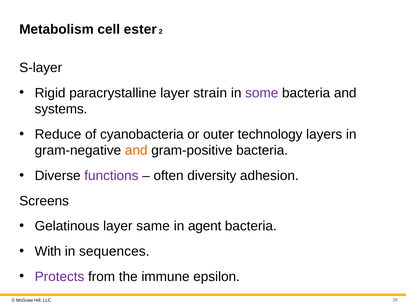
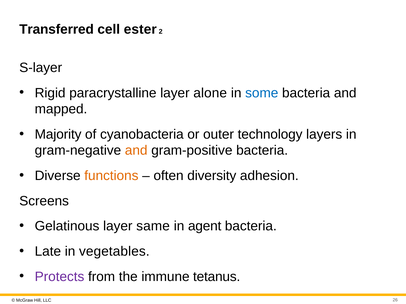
Metabolism: Metabolism -> Transferred
strain: strain -> alone
some colour: purple -> blue
systems: systems -> mapped
Reduce: Reduce -> Majority
functions colour: purple -> orange
With: With -> Late
sequences: sequences -> vegetables
epsilon: epsilon -> tetanus
